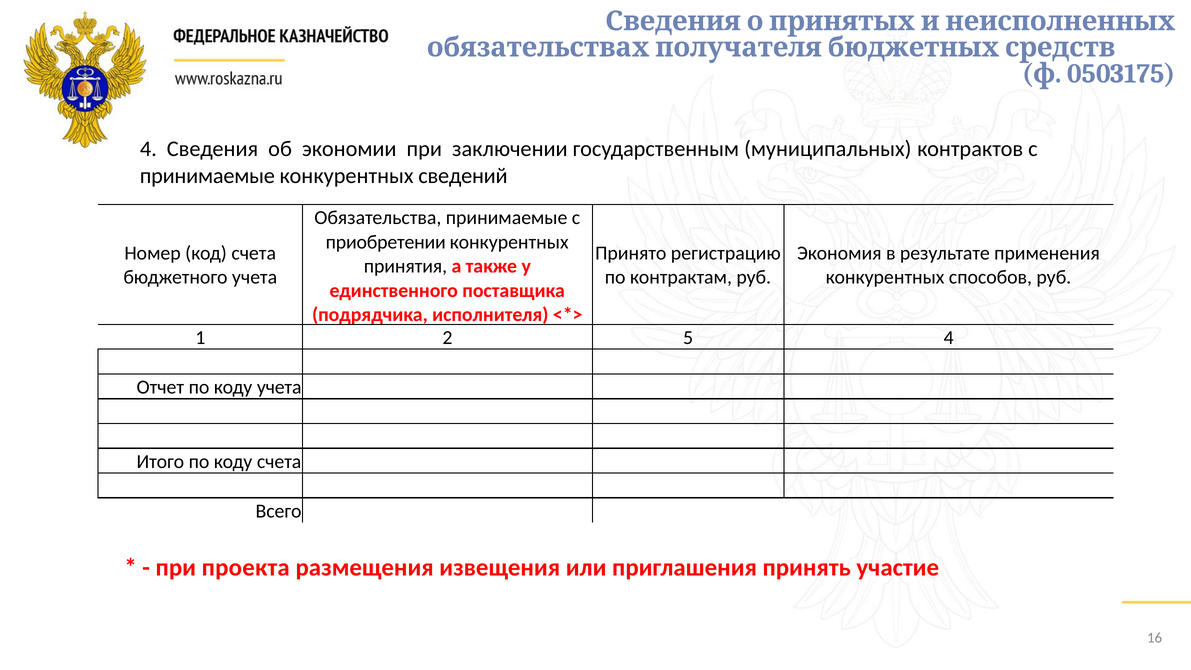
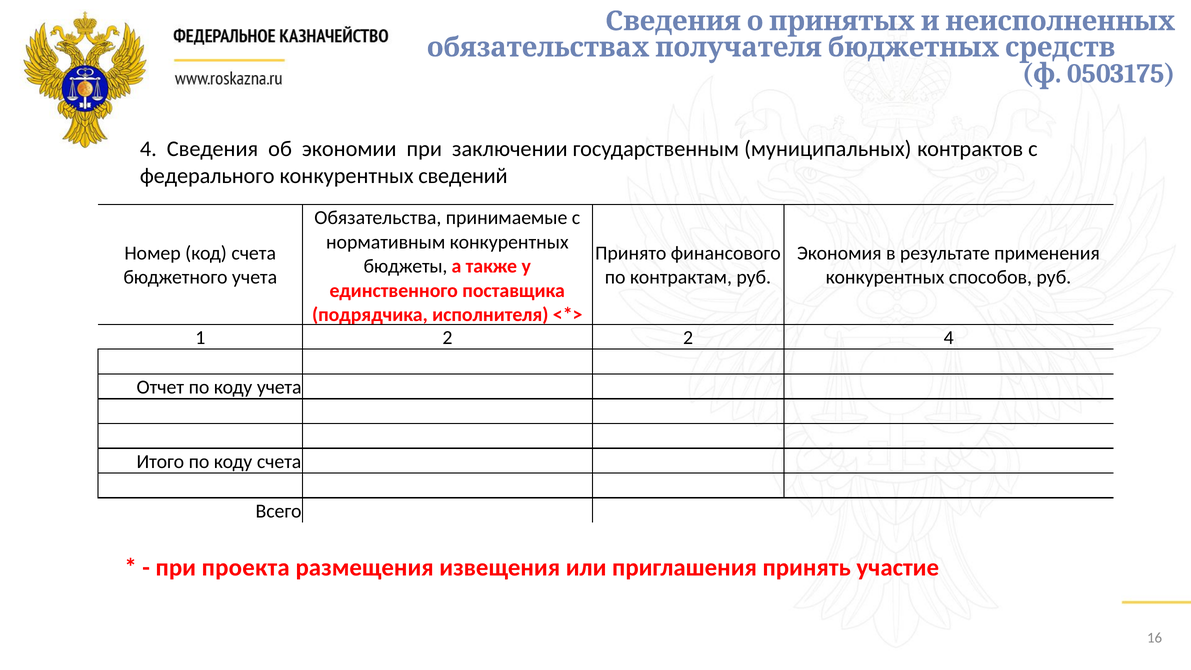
принимаемые at (207, 176): принимаемые -> федерального
приобретении: приобретении -> нормативным
регистрацию: регистрацию -> финансового
принятия: принятия -> бюджеты
2 5: 5 -> 2
